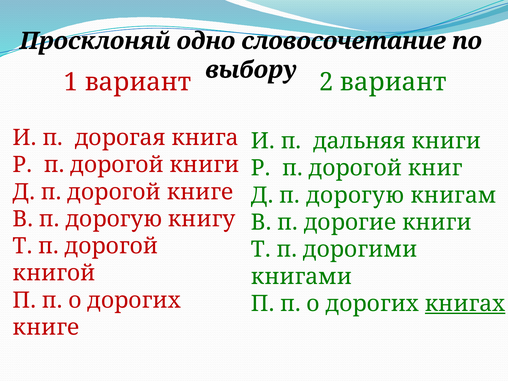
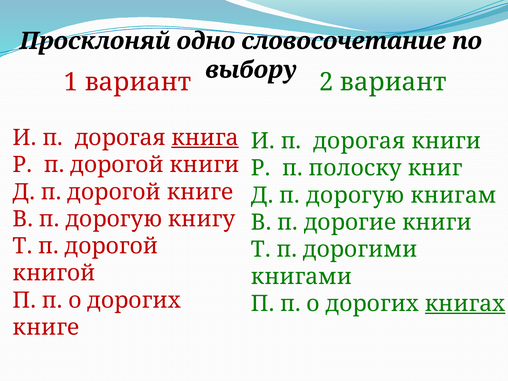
книга underline: none -> present
дальняя at (359, 141): дальняя -> дорогая
дорогой at (355, 168): дорогой -> полоску
